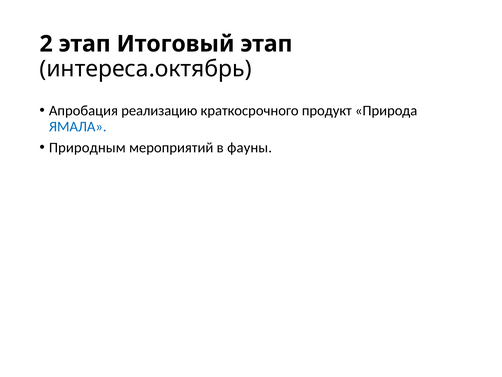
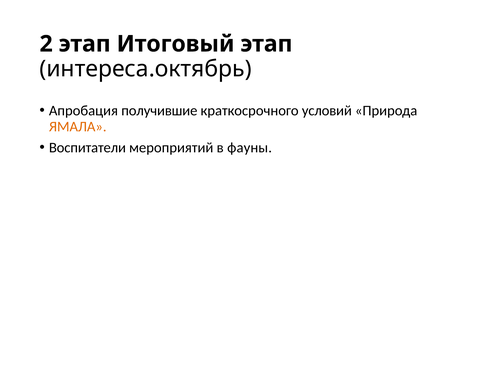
реализацию: реализацию -> получившие
продукт: продукт -> условий
ЯМАЛА colour: blue -> orange
Природным: Природным -> Воспитатели
